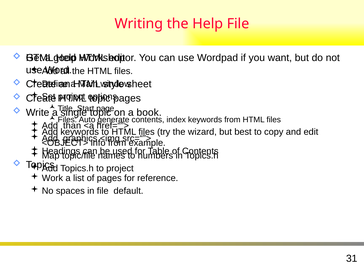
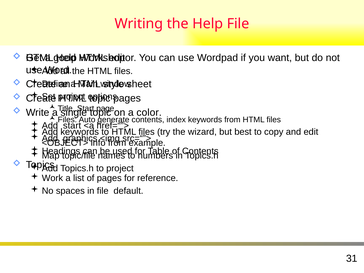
book: book -> color
Add than: than -> start
